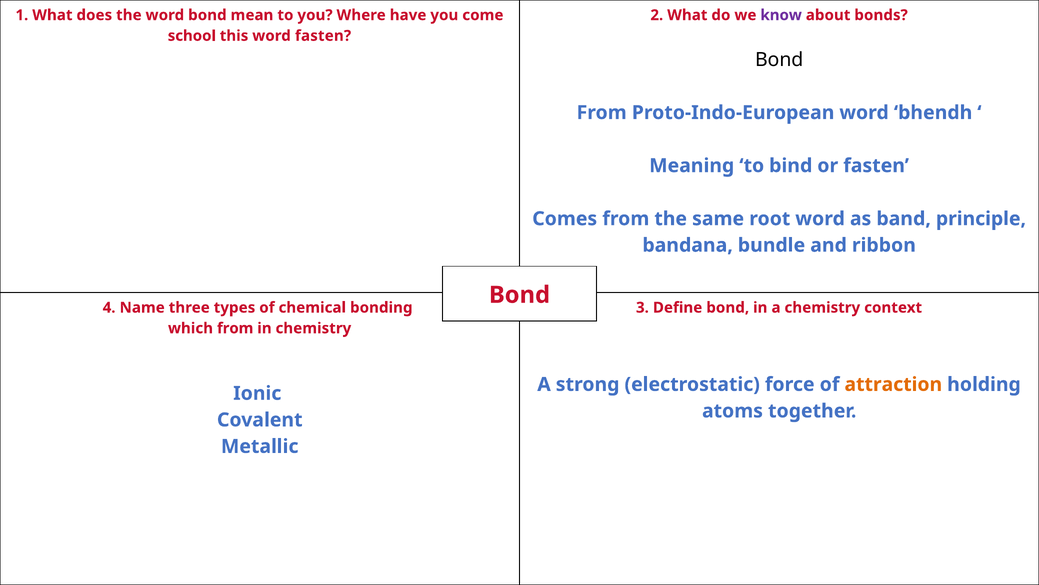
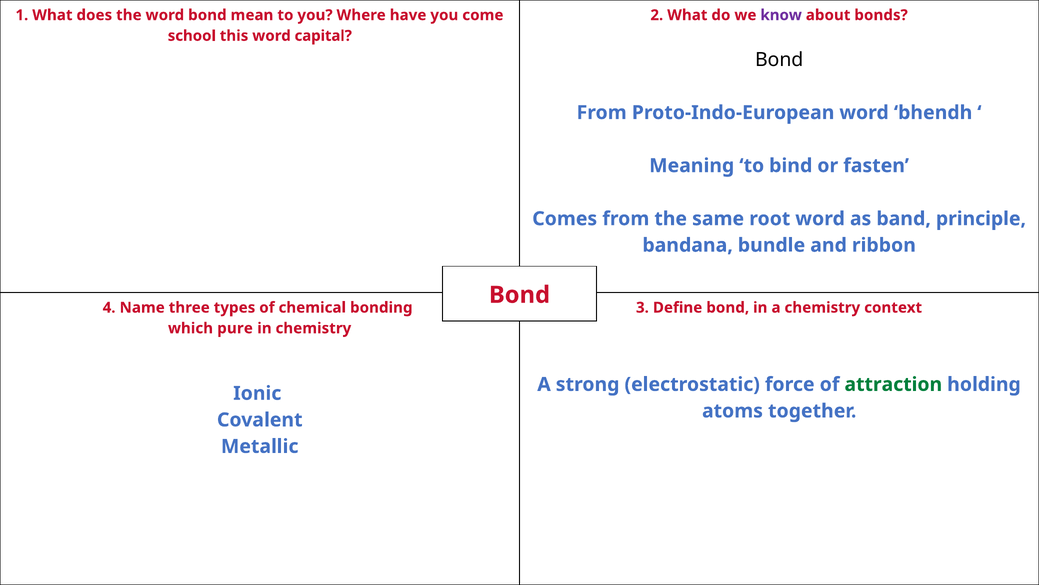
word fasten: fasten -> capital
which from: from -> pure
attraction colour: orange -> green
